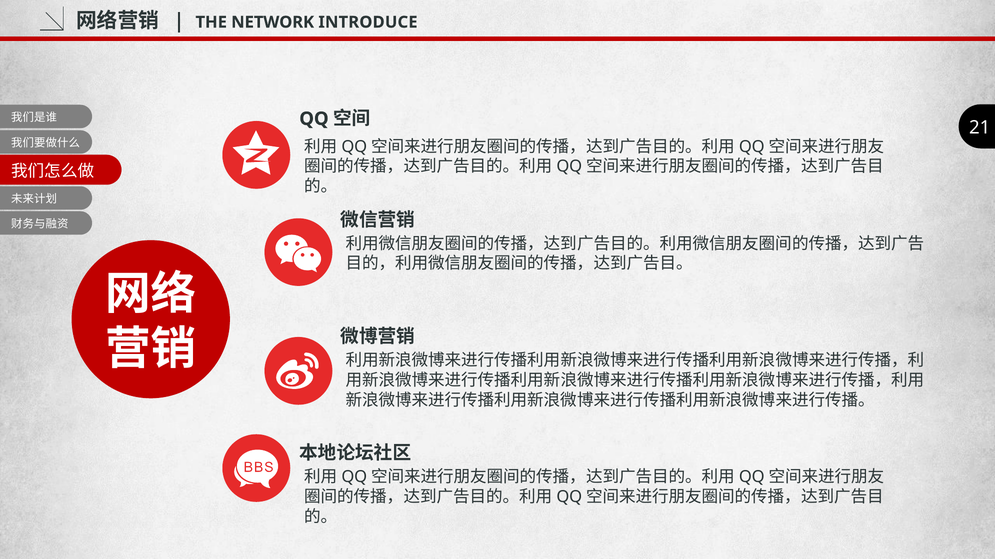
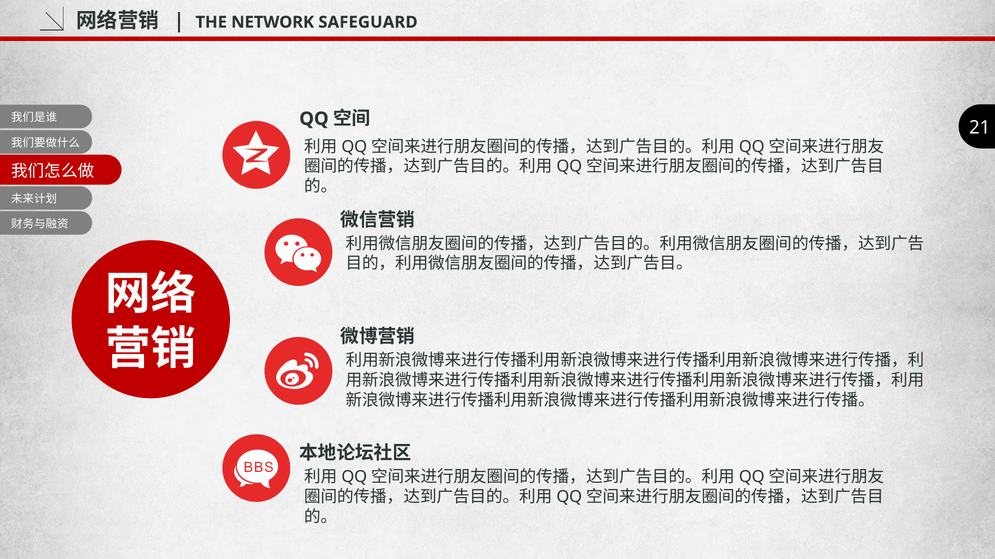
INTRODUCE: INTRODUCE -> SAFEGUARD
